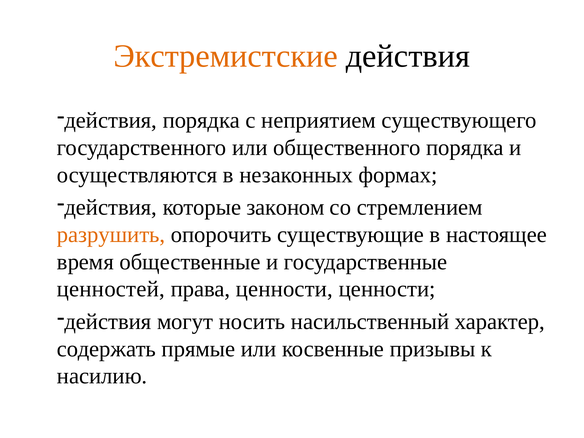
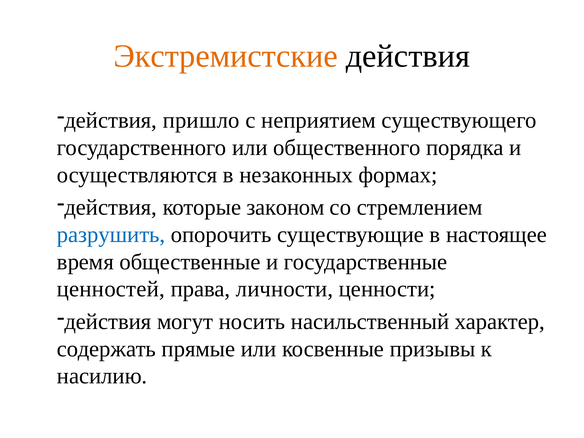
порядка at (201, 120): порядка -> пришло
разрушить colour: orange -> blue
права ценности: ценности -> личности
